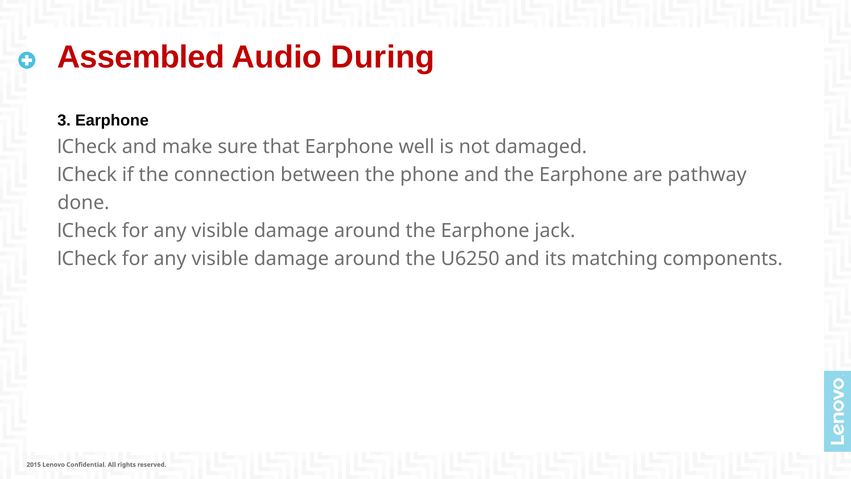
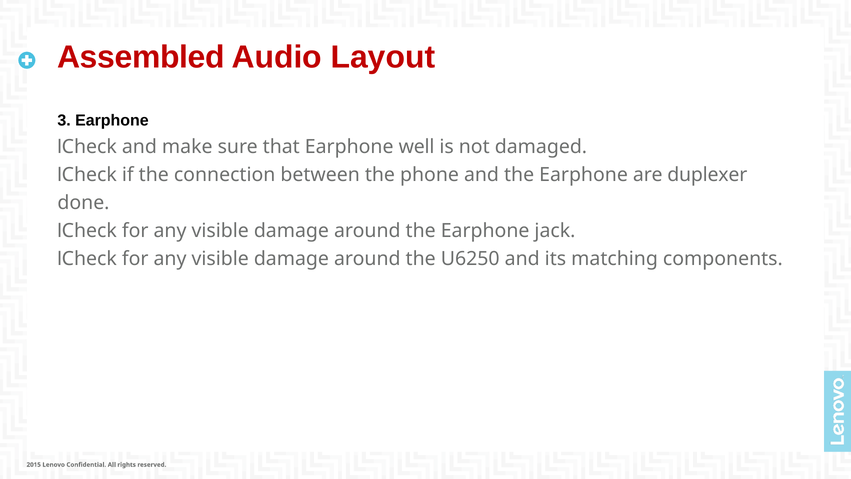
During: During -> Layout
pathway: pathway -> duplexer
